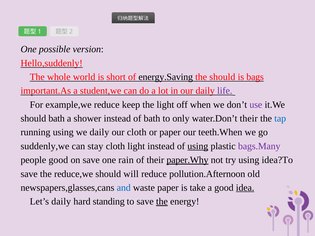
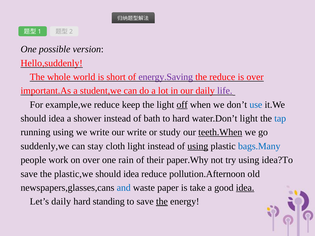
energy.Saving colour: black -> purple
the should: should -> reduce
is bags: bags -> over
off underline: none -> present
use colour: purple -> blue
bath at (57, 119): bath -> idea
to only: only -> hard
water.Don’t their: their -> light
we daily: daily -> write
our cloth: cloth -> write
or paper: paper -> study
teeth.When underline: none -> present
bags.Many colour: purple -> blue
people good: good -> work
on save: save -> over
paper.Why underline: present -> none
reduce,we: reduce,we -> plastic,we
will at (131, 174): will -> idea
